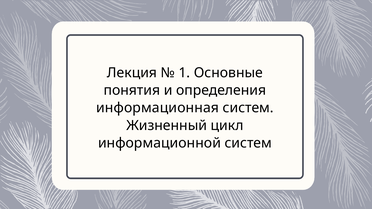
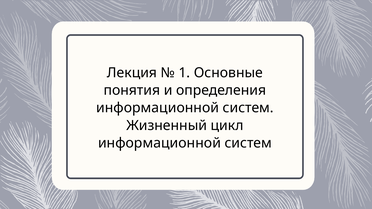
информационная at (158, 108): информационная -> информационной
